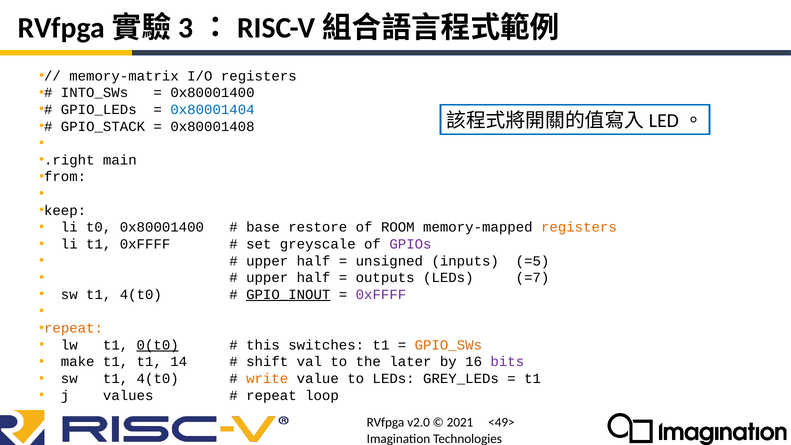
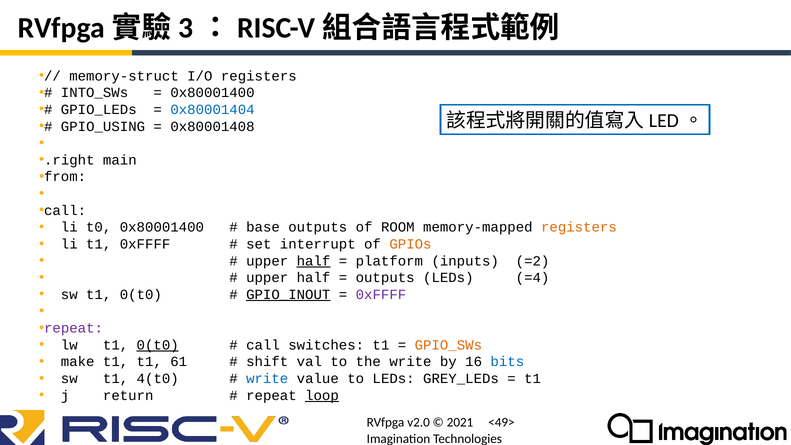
memory-matrix: memory-matrix -> memory-struct
GPIO_STACK: GPIO_STACK -> GPIO_USING
keep at (65, 210): keep -> call
base restore: restore -> outputs
greyscale: greyscale -> interrupt
GPIOs colour: purple -> orange
half at (314, 261) underline: none -> present
unsigned: unsigned -> platform
=5: =5 -> =2
=7: =7 -> =4
4(t0 at (141, 295): 4(t0 -> 0(t0
repeat at (74, 328) colour: orange -> purple
this at (263, 345): this -> call
14: 14 -> 61
the later: later -> write
bits colour: purple -> blue
write at (267, 379) colour: orange -> blue
values: values -> return
loop underline: none -> present
